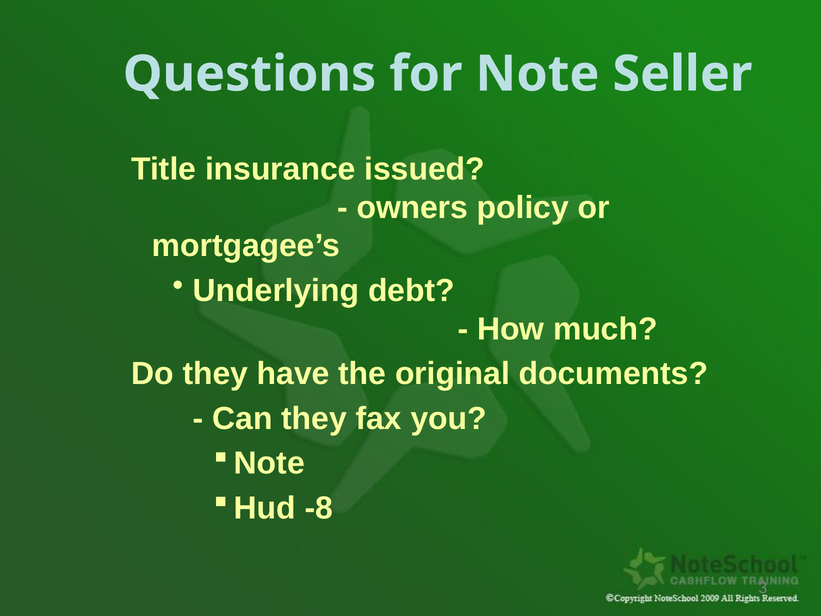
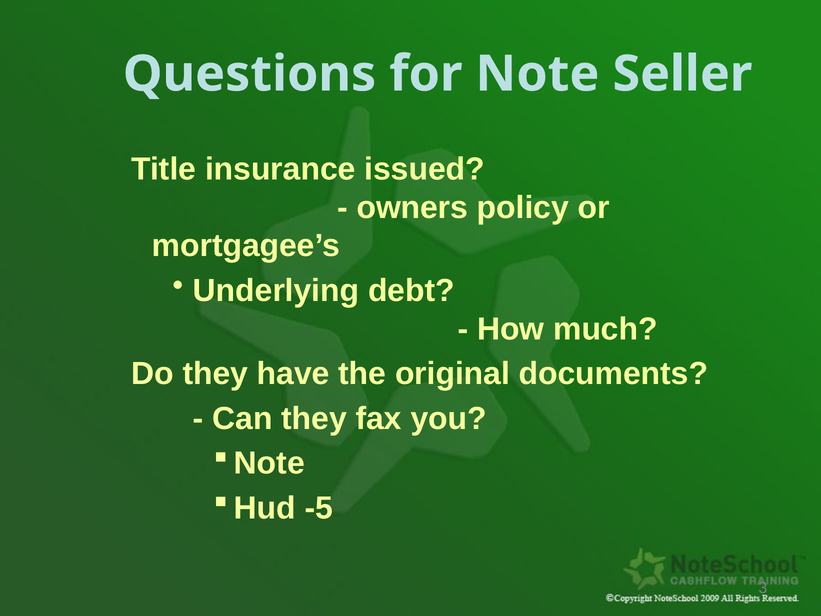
-8: -8 -> -5
